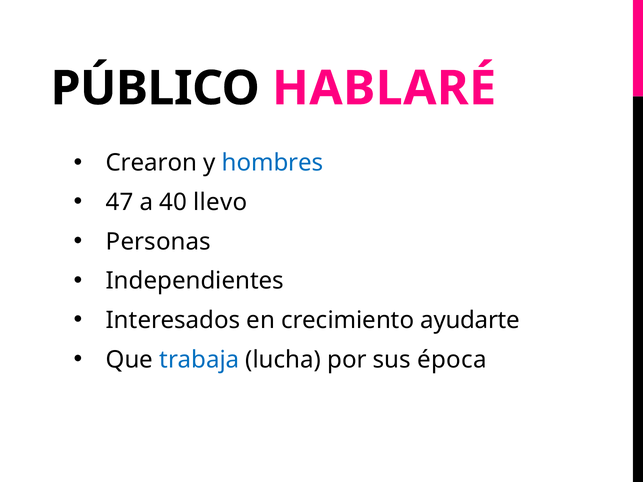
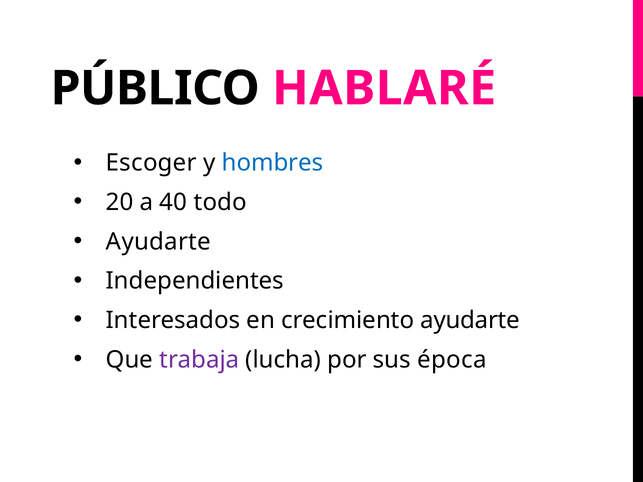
Crearon: Crearon -> Escoger
47: 47 -> 20
llevo: llevo -> todo
Personas at (158, 242): Personas -> Ayudarte
trabaja colour: blue -> purple
